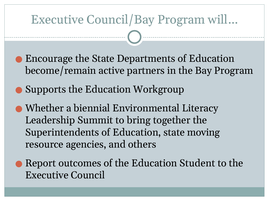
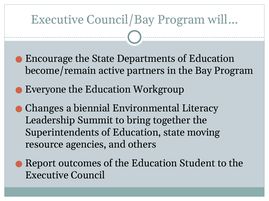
Supports: Supports -> Everyone
Whether: Whether -> Changes
